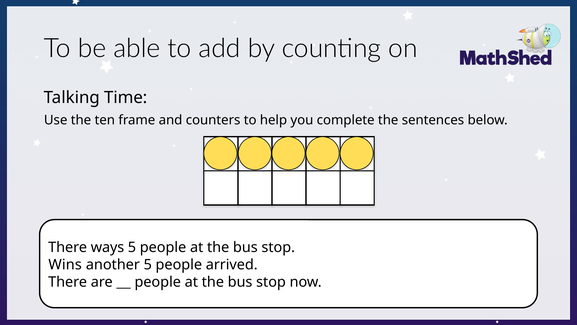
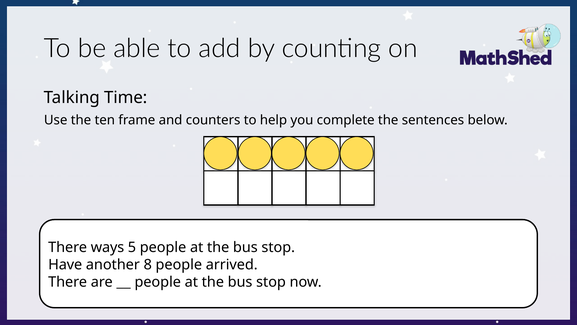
Wins: Wins -> Have
another 5: 5 -> 8
